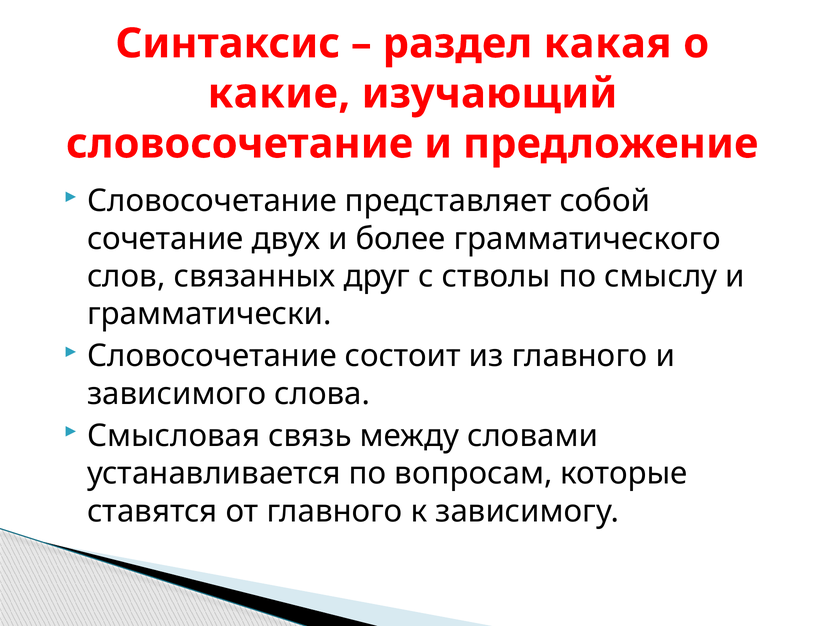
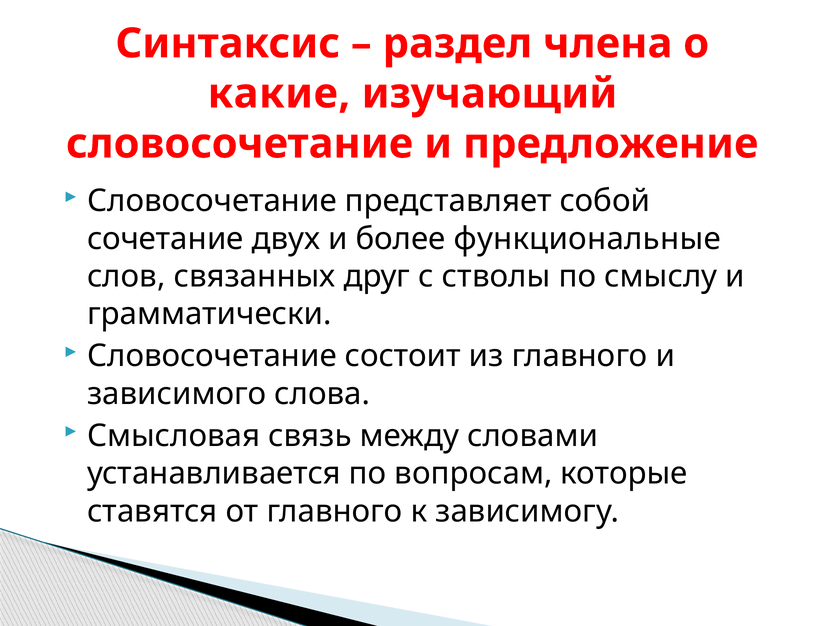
какая: какая -> члена
грамматического: грамматического -> функциональные
